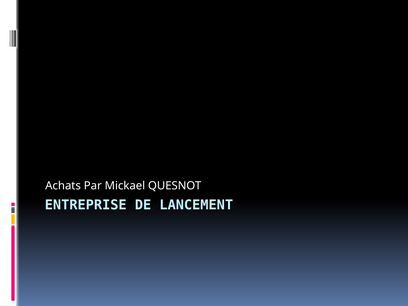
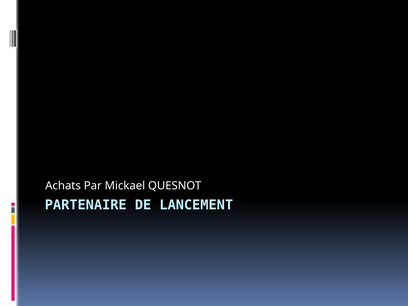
ENTREPRISE: ENTREPRISE -> PARTENAIRE
